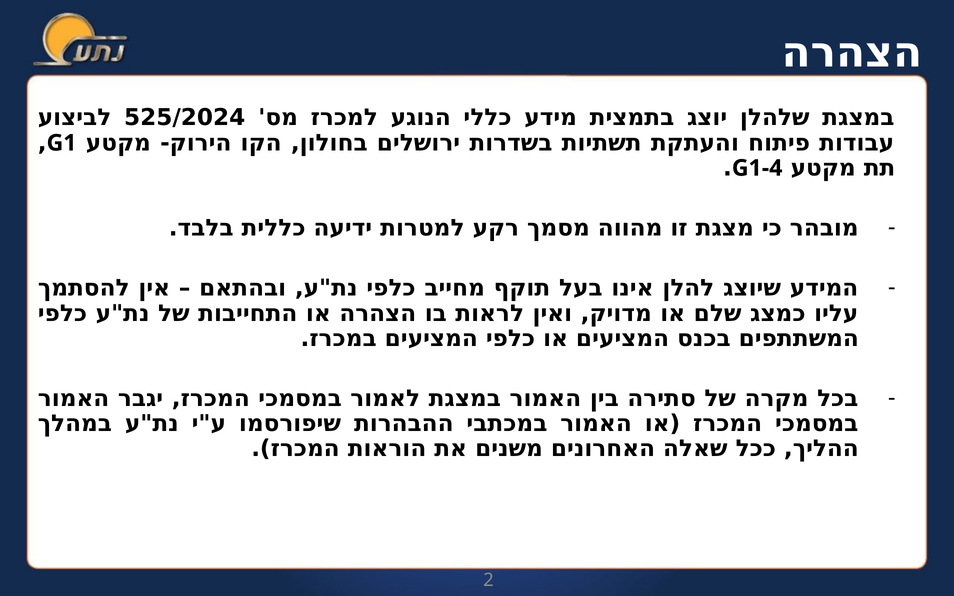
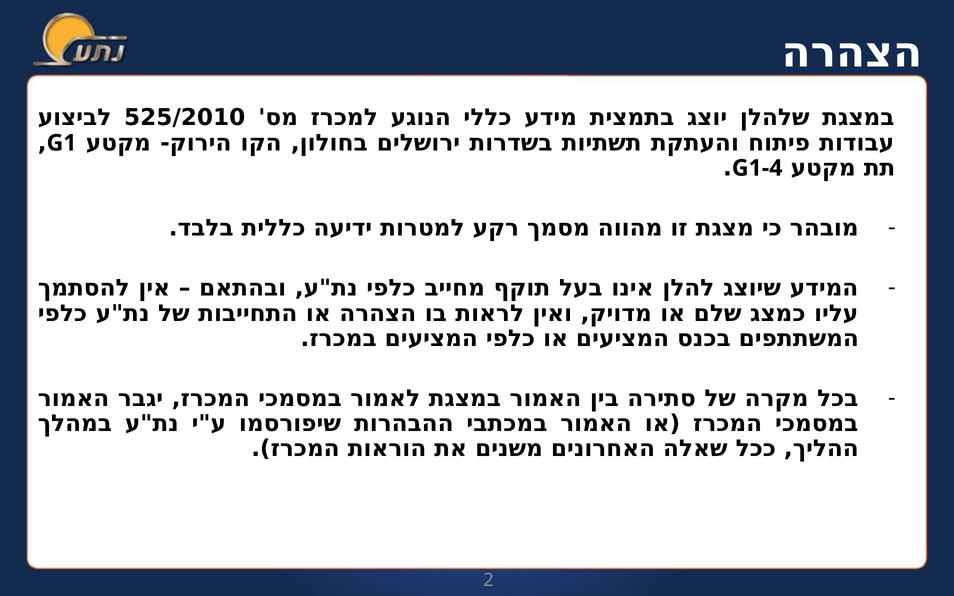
525/2024: 525/2024 -> 525/2010
